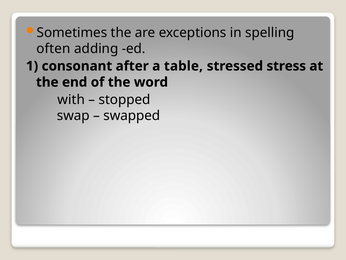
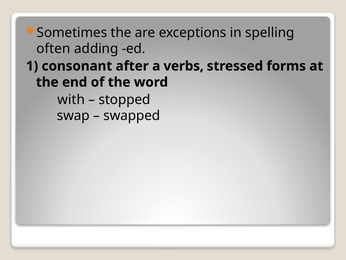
table: table -> verbs
stress: stress -> forms
